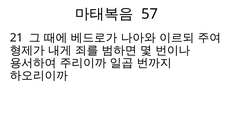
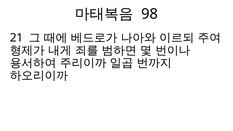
57: 57 -> 98
